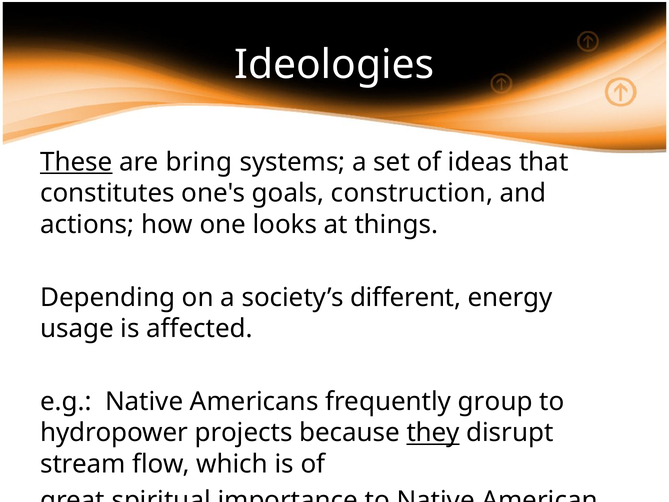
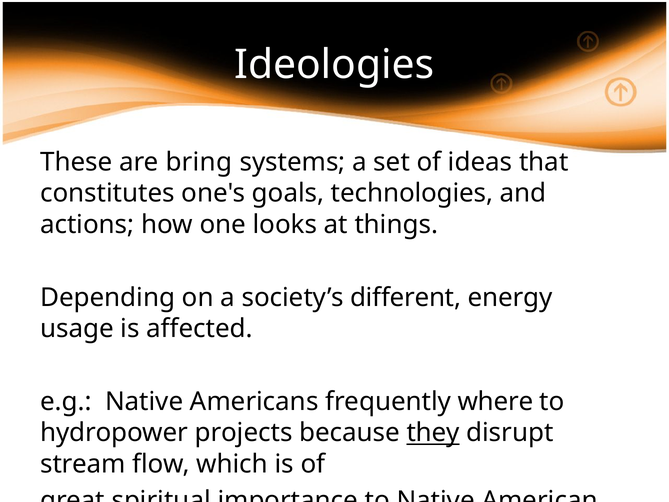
These underline: present -> none
construction: construction -> technologies
group: group -> where
